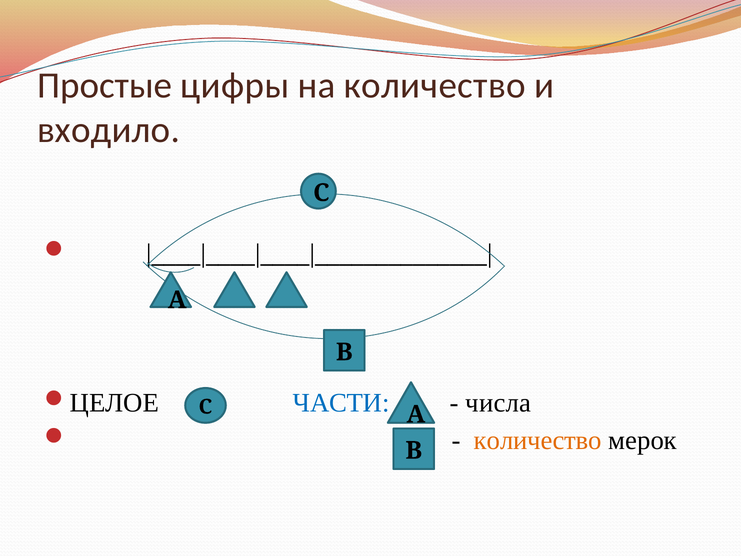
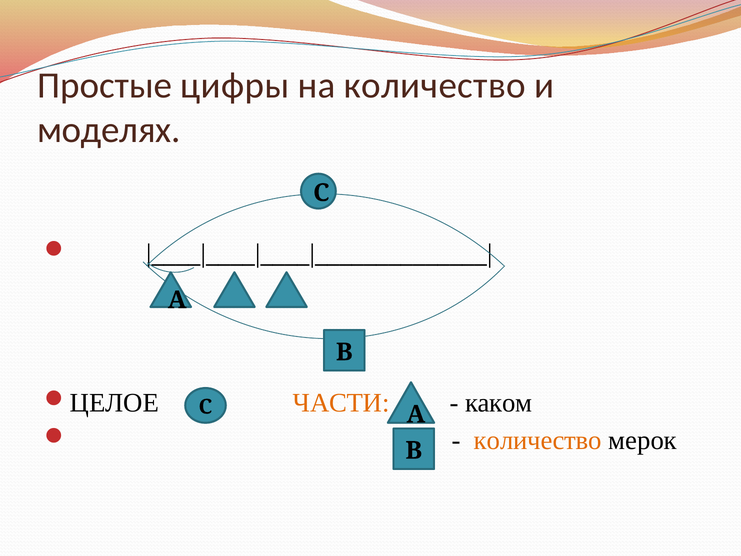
входило: входило -> моделях
ЧАСТИ colour: blue -> orange
числа: числа -> каком
